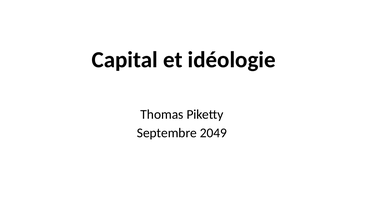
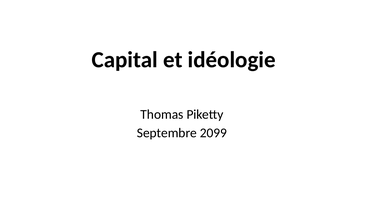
2049: 2049 -> 2099
